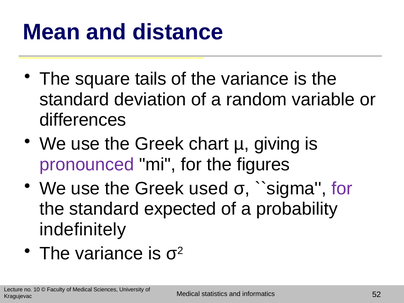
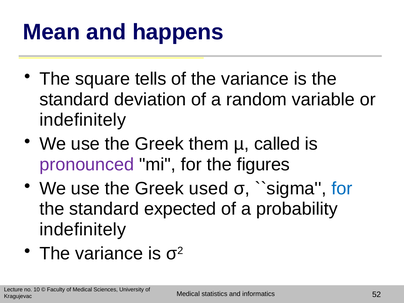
distance: distance -> happens
tails: tails -> tells
differences at (83, 120): differences -> indefinitely
chart: chart -> them
giving: giving -> called
for at (342, 189) colour: purple -> blue
